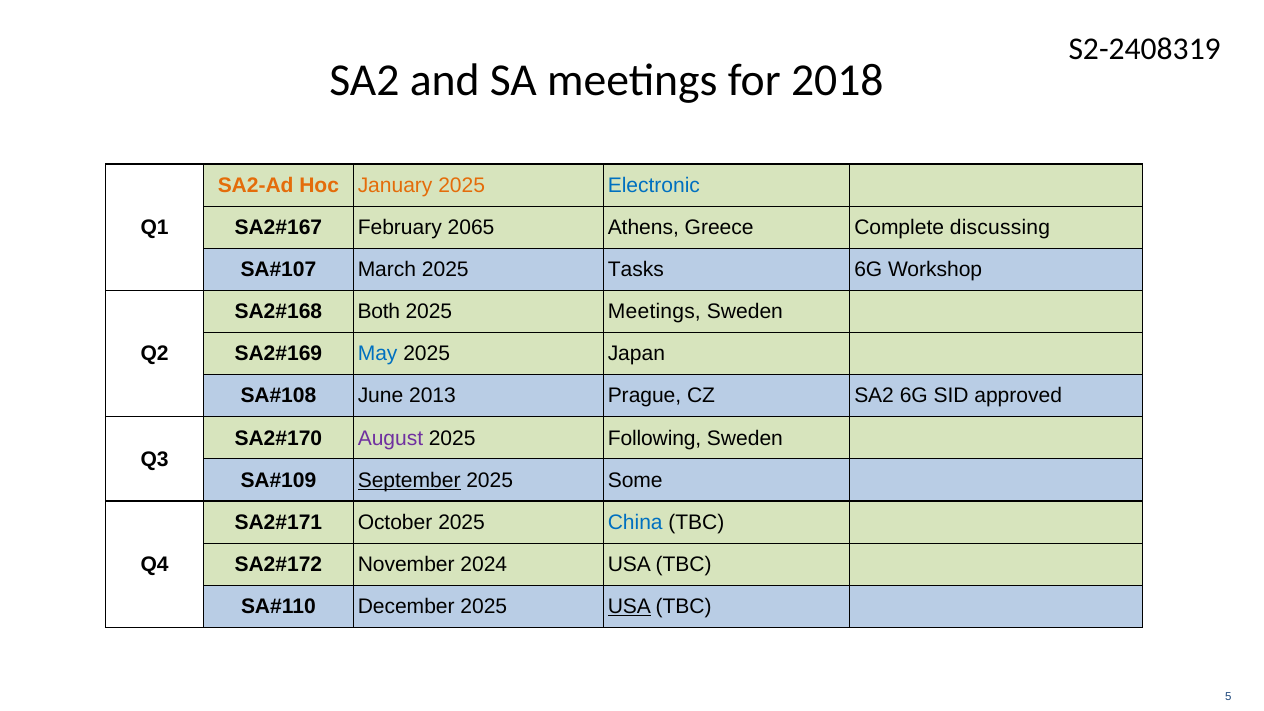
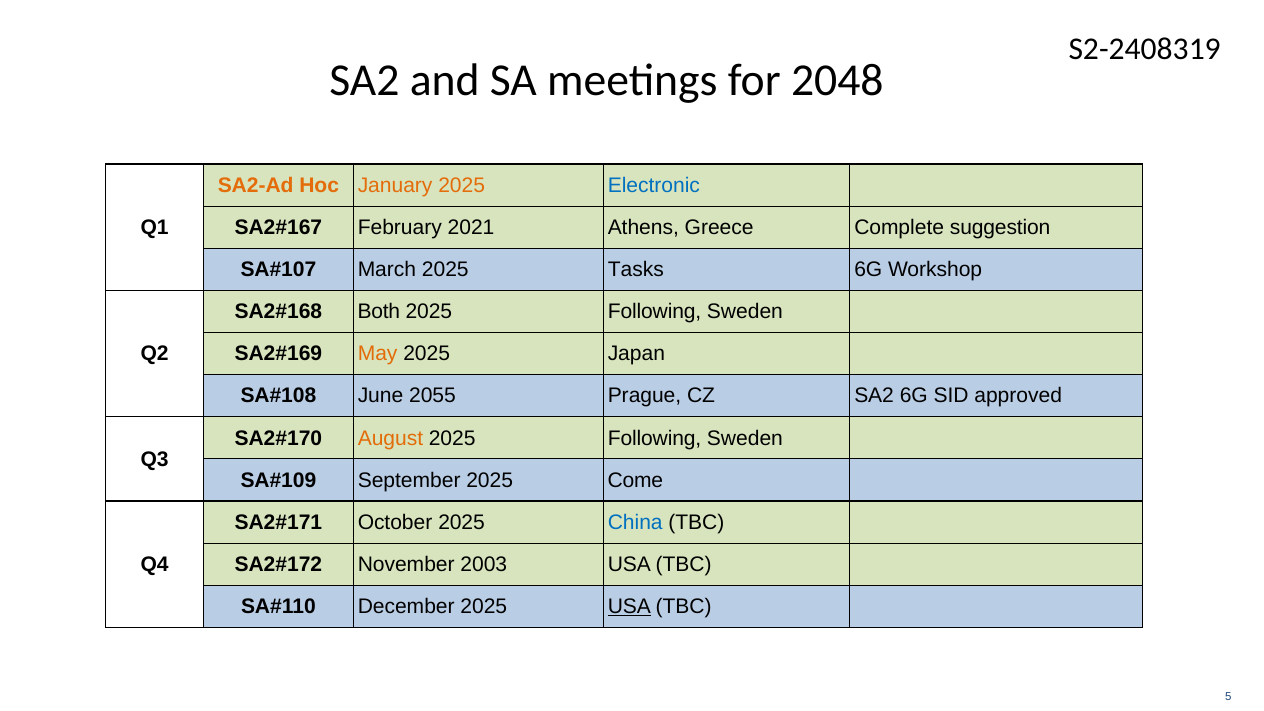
2018: 2018 -> 2048
2065: 2065 -> 2021
discussing: discussing -> suggestion
Meetings at (654, 312): Meetings -> Following
May colour: blue -> orange
2013: 2013 -> 2055
August colour: purple -> orange
September underline: present -> none
Some: Some -> Come
2024: 2024 -> 2003
